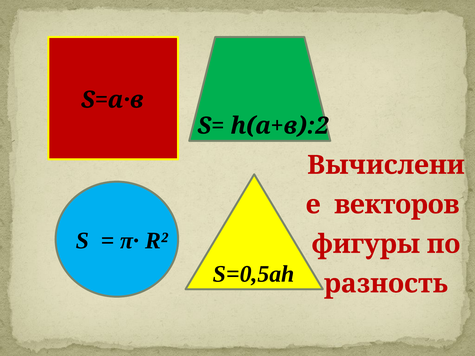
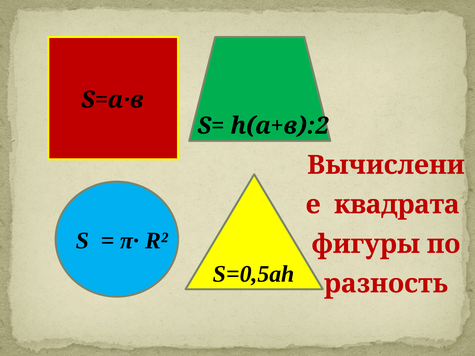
векторов: векторов -> квадрата
